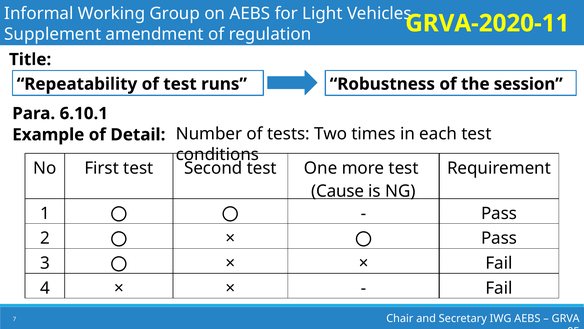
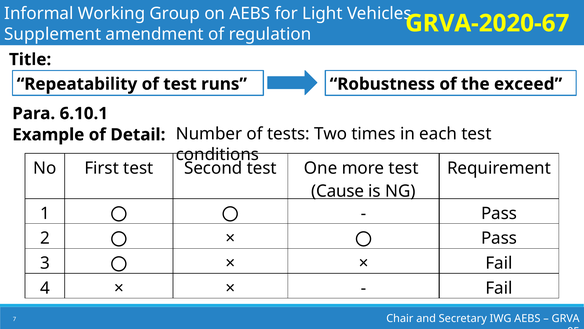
GRVA-2020-11: GRVA-2020-11 -> GRVA-2020-67
session: session -> exceed
